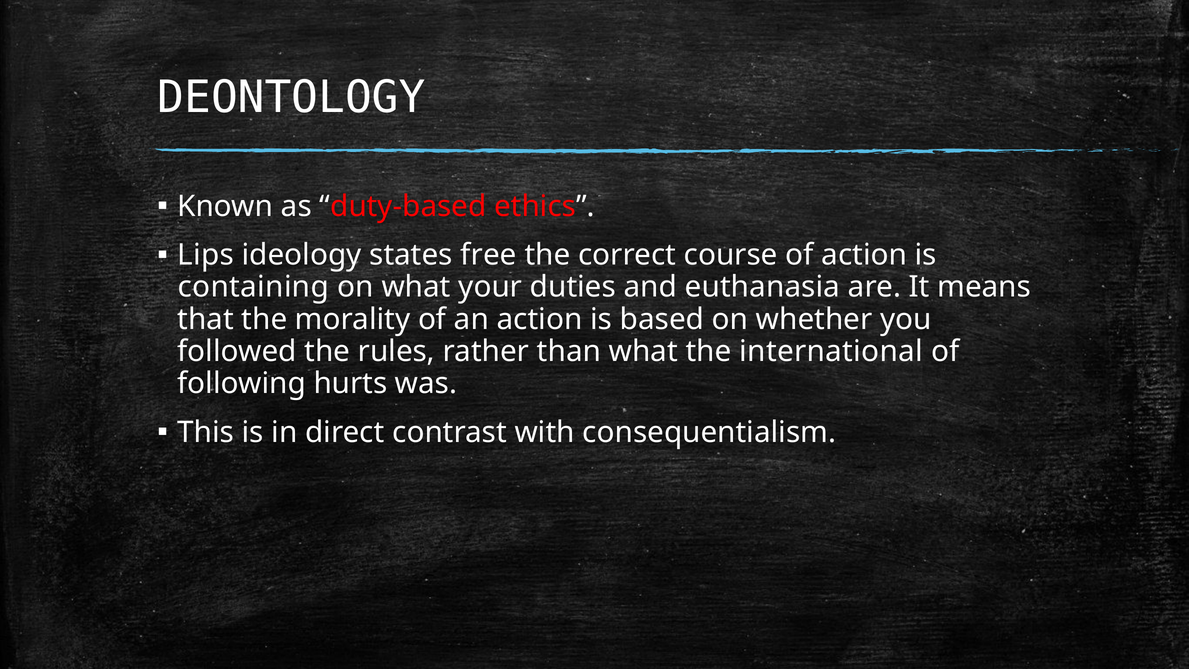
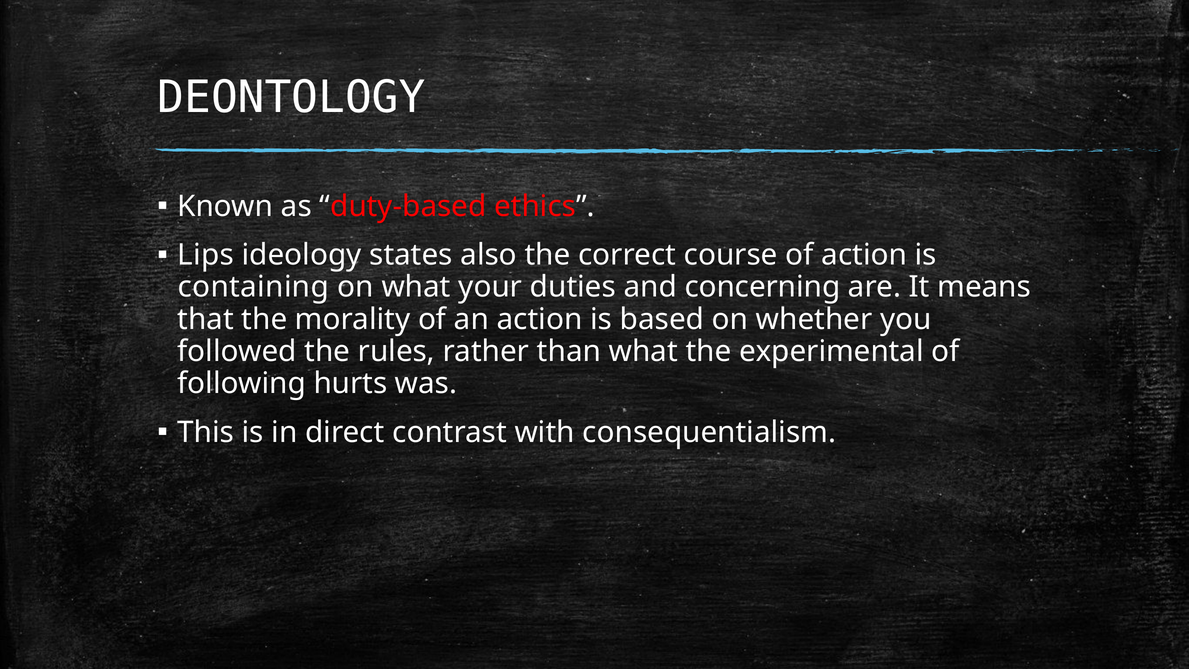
free: free -> also
euthanasia: euthanasia -> concerning
international: international -> experimental
